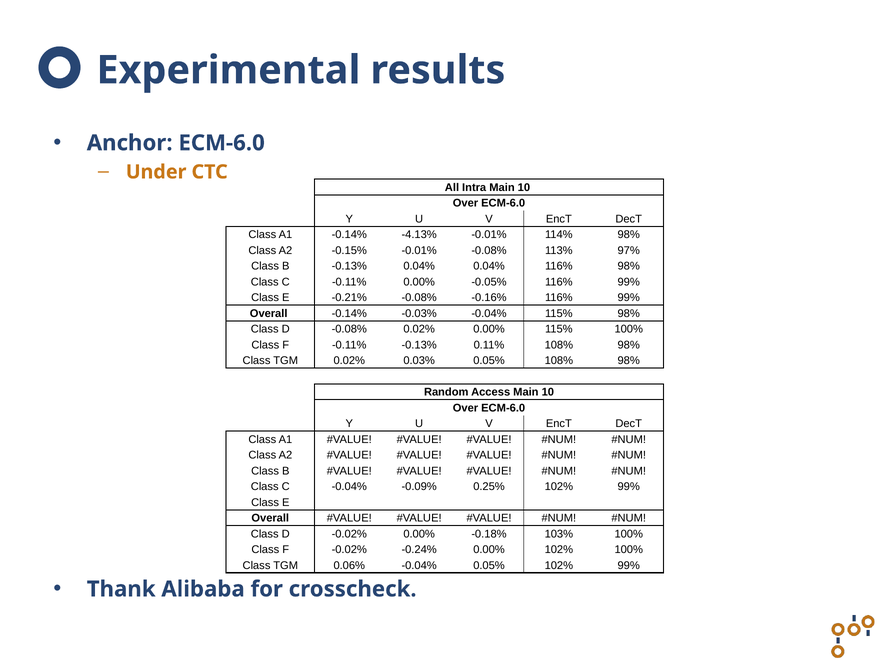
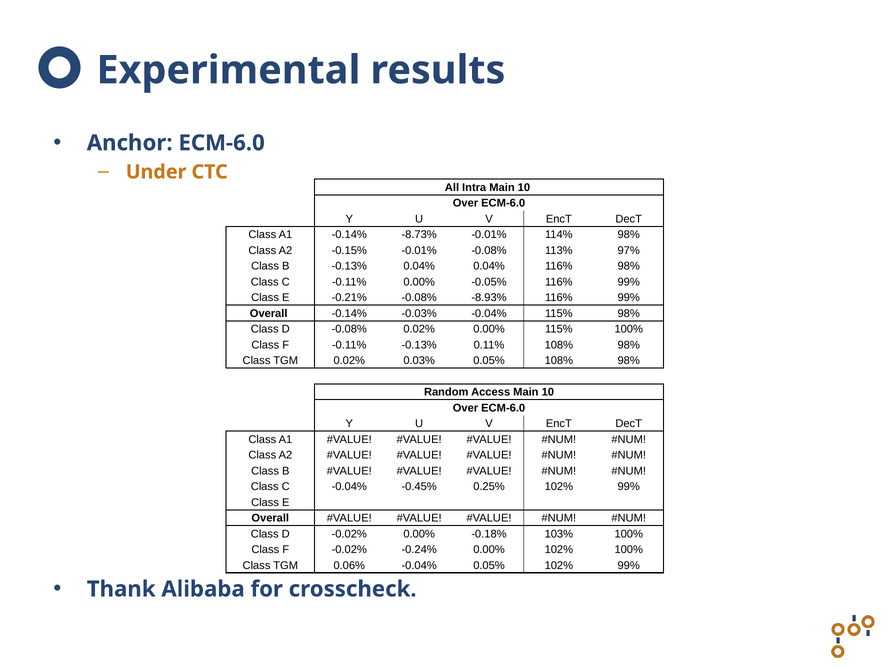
-4.13%: -4.13% -> -8.73%
-0.16%: -0.16% -> -8.93%
-0.09%: -0.09% -> -0.45%
